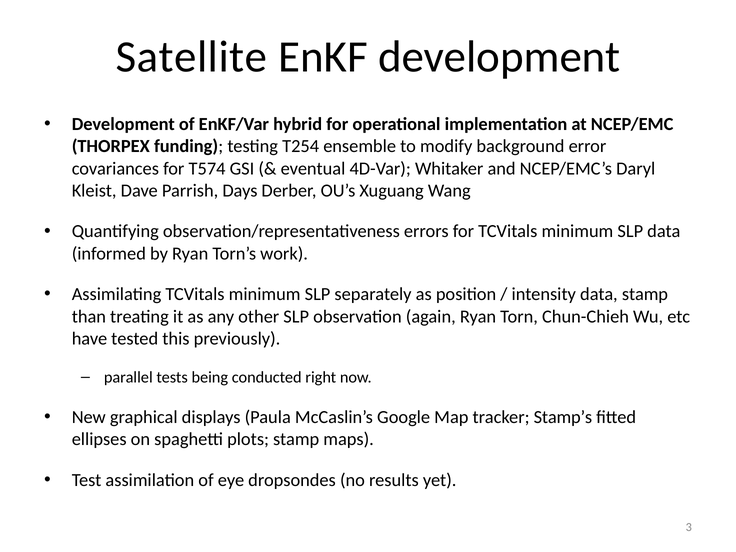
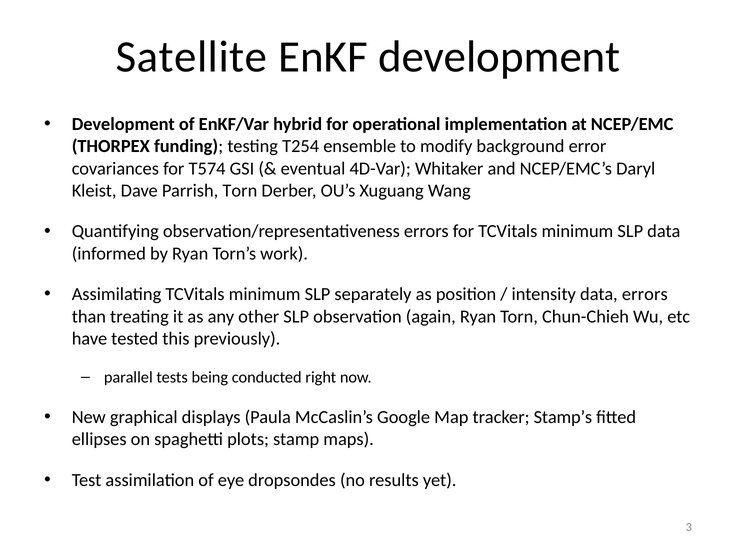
Parrish Days: Days -> Torn
data stamp: stamp -> errors
